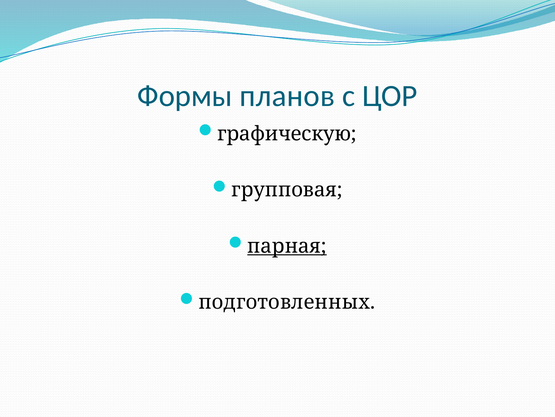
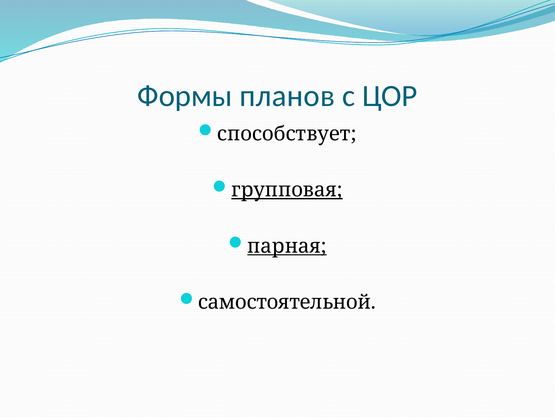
графическую: графическую -> способствует
групповая underline: none -> present
подготовленных: подготовленных -> самостоятельной
